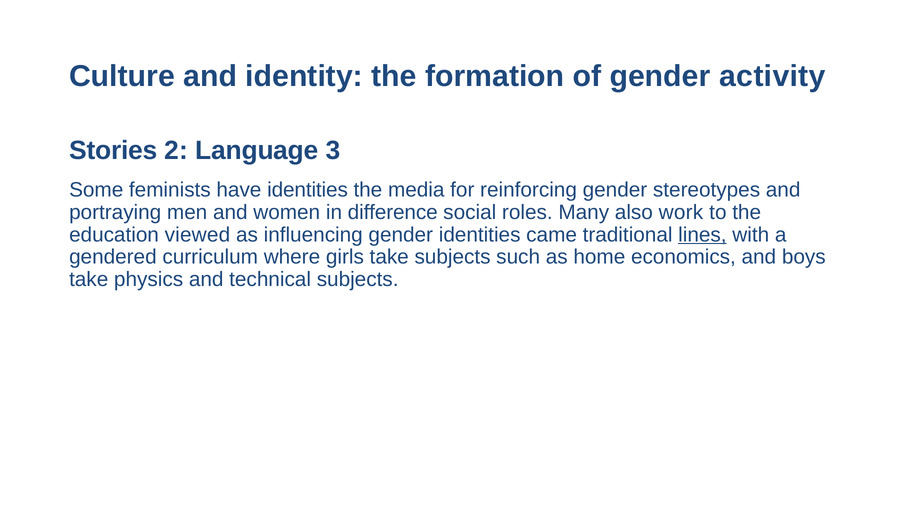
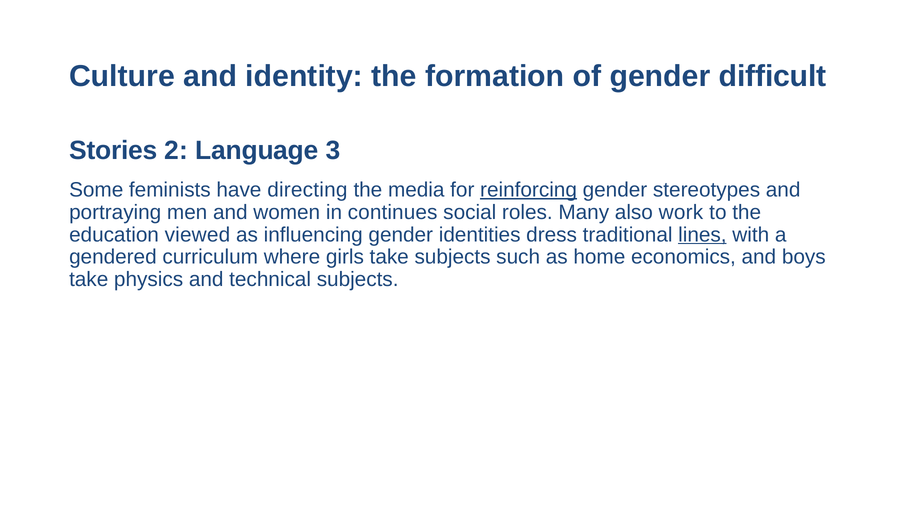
activity: activity -> difficult
have identities: identities -> directing
reinforcing underline: none -> present
difference: difference -> continues
came: came -> dress
